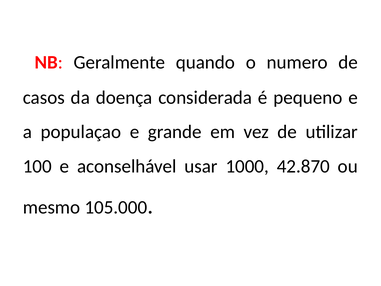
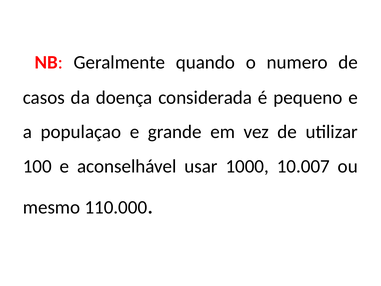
42.870: 42.870 -> 10.007
105.000: 105.000 -> 110.000
